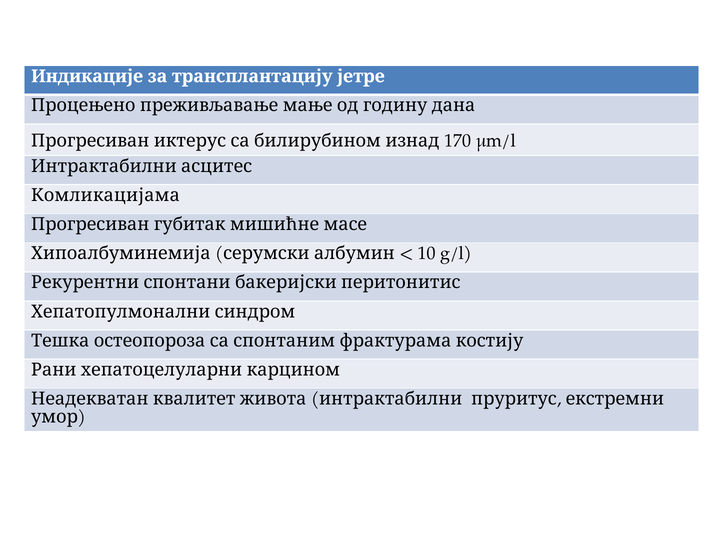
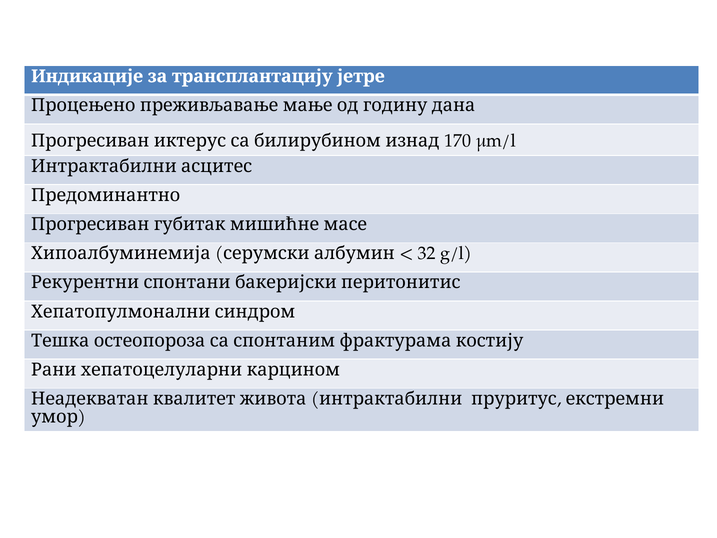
Комликацијама: Комликацијама -> Предоминантно
10: 10 -> 32
